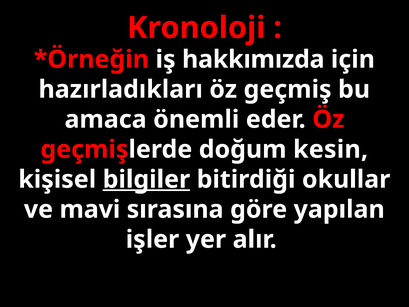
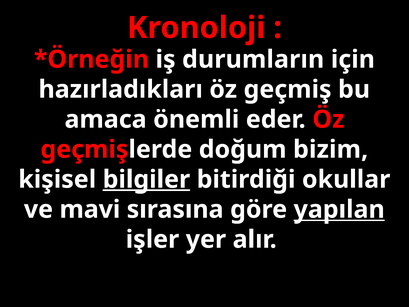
hakkımızda: hakkımızda -> durumların
kesin: kesin -> bizim
yapılan underline: none -> present
